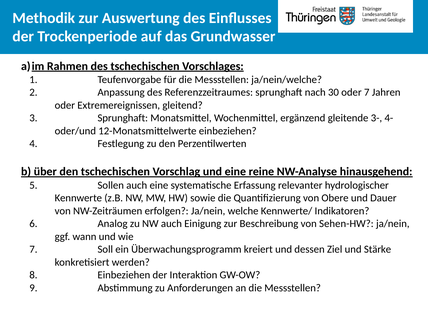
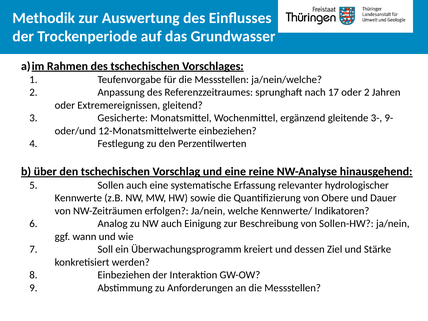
30: 30 -> 17
oder 7: 7 -> 2
Sprunghaft at (123, 118): Sprunghaft -> Gesicherte
4-: 4- -> 9-
Sehen-HW: Sehen-HW -> Sollen-HW
